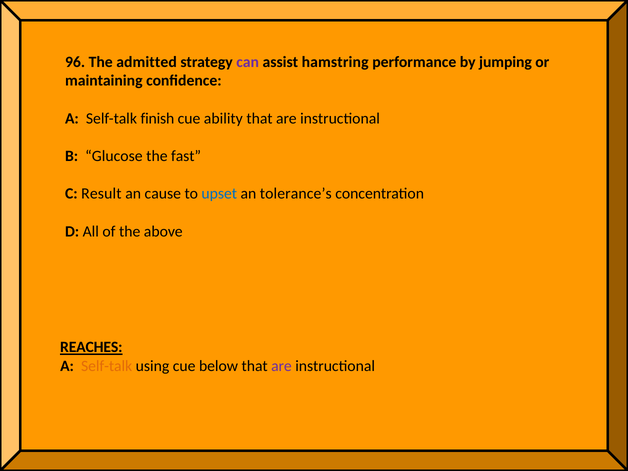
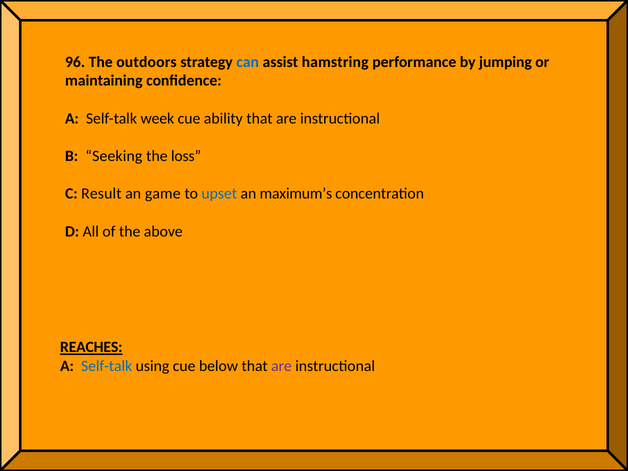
admitted: admitted -> outdoors
can colour: purple -> blue
finish: finish -> week
Glucose: Glucose -> Seeking
fast: fast -> loss
cause: cause -> game
tolerance’s: tolerance’s -> maximum’s
Self-talk at (107, 366) colour: orange -> blue
